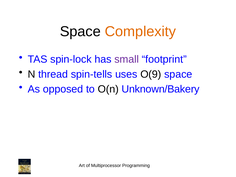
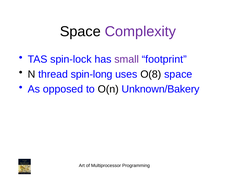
Complexity colour: orange -> purple
spin-tells: spin-tells -> spin-long
O(9: O(9 -> O(8
